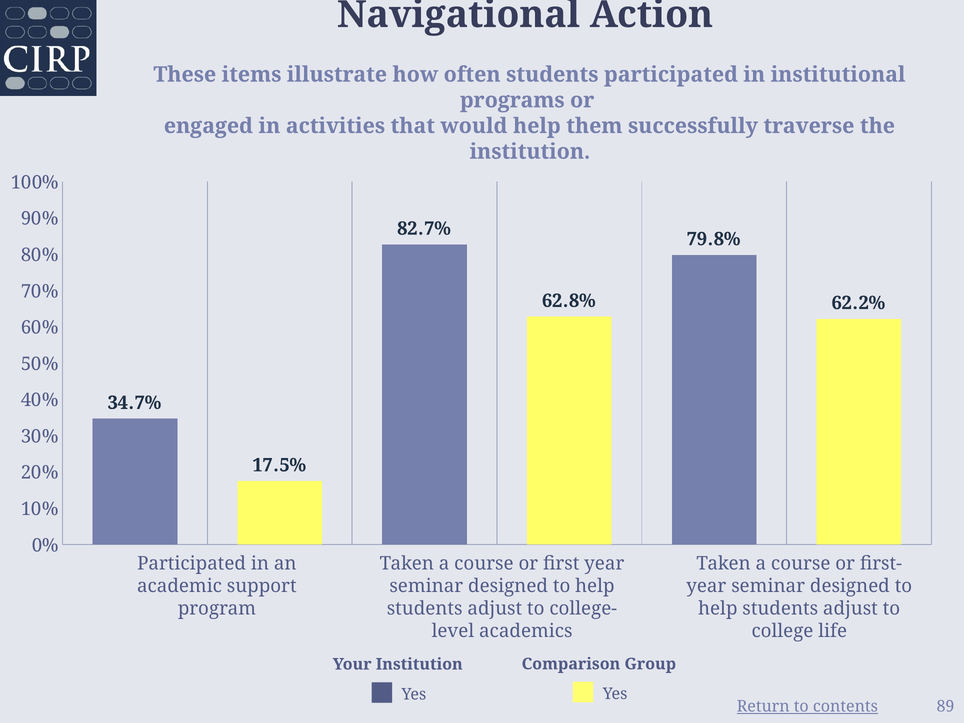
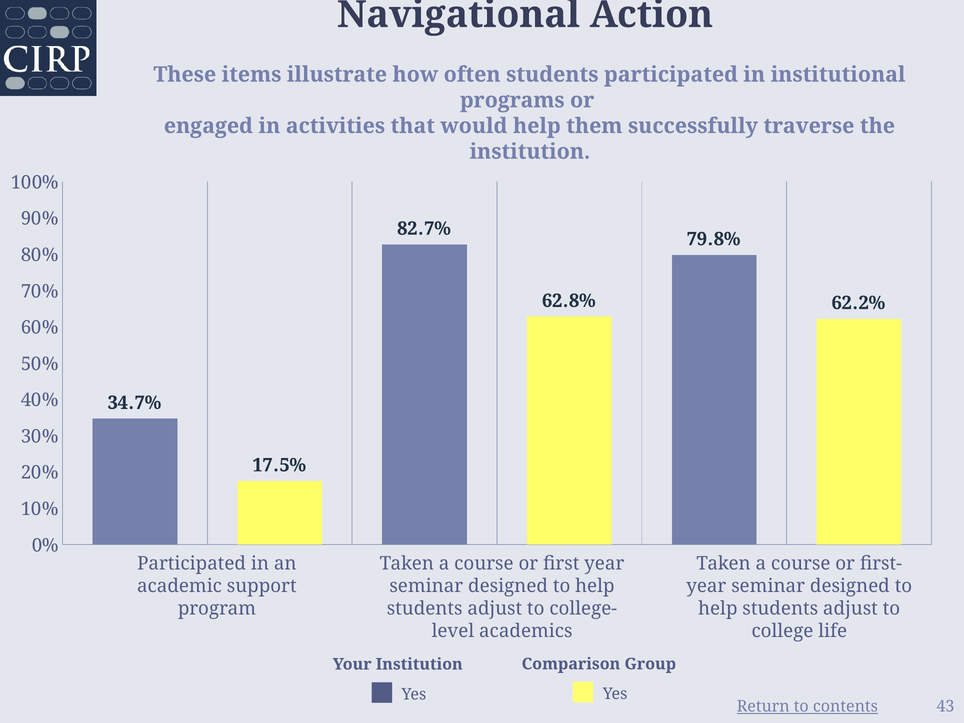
89: 89 -> 43
